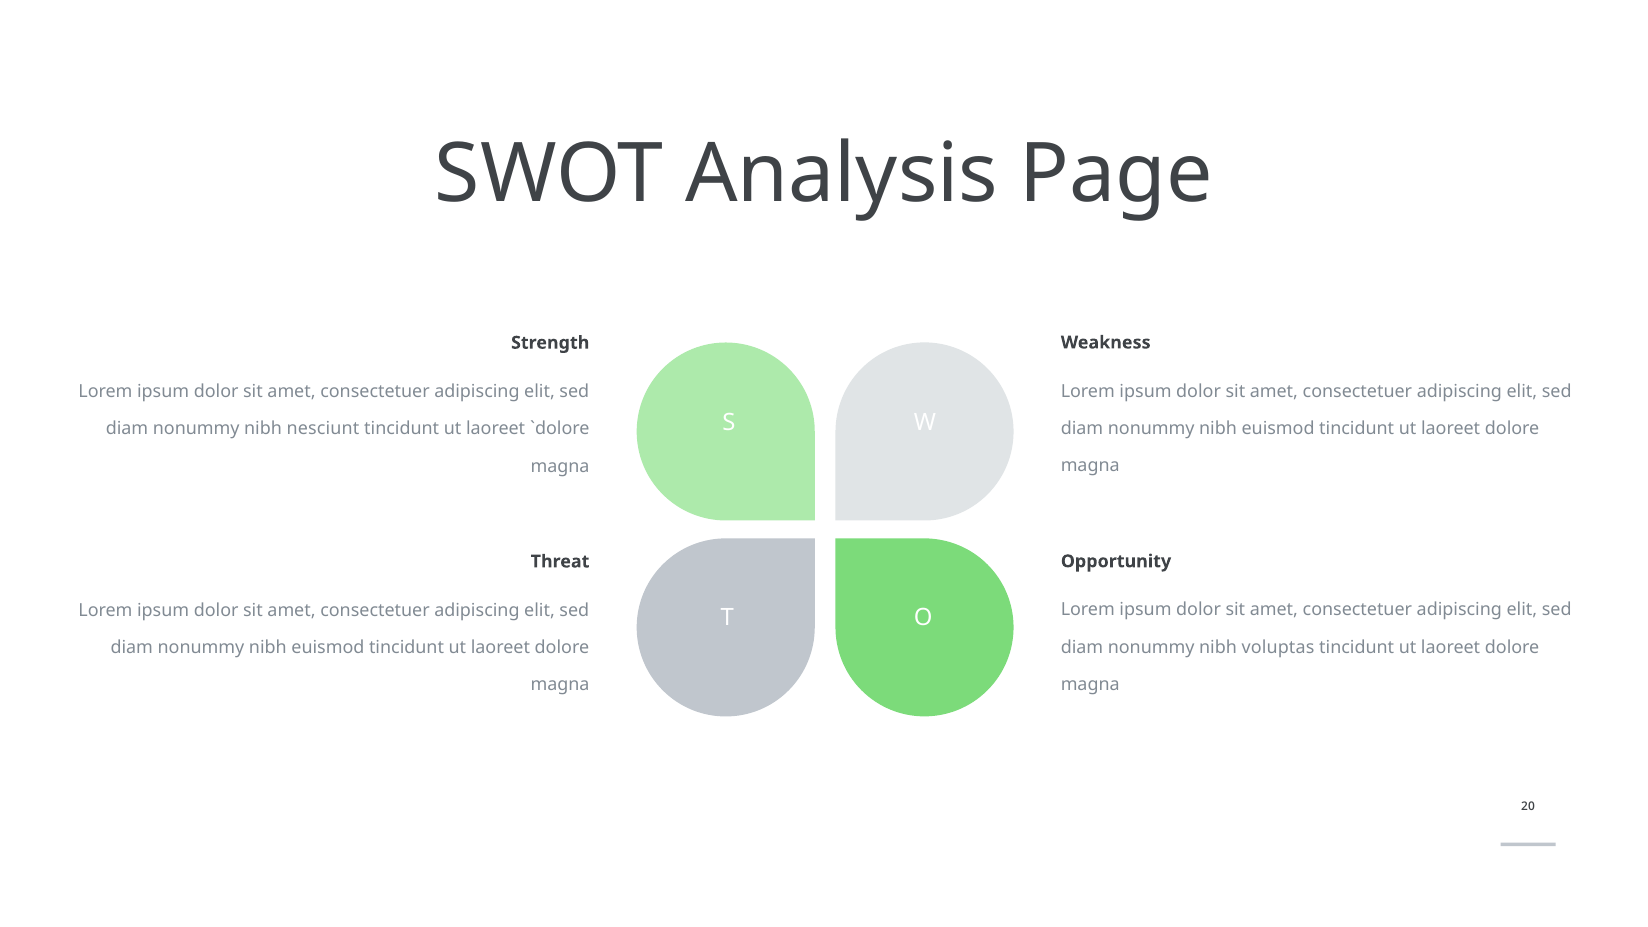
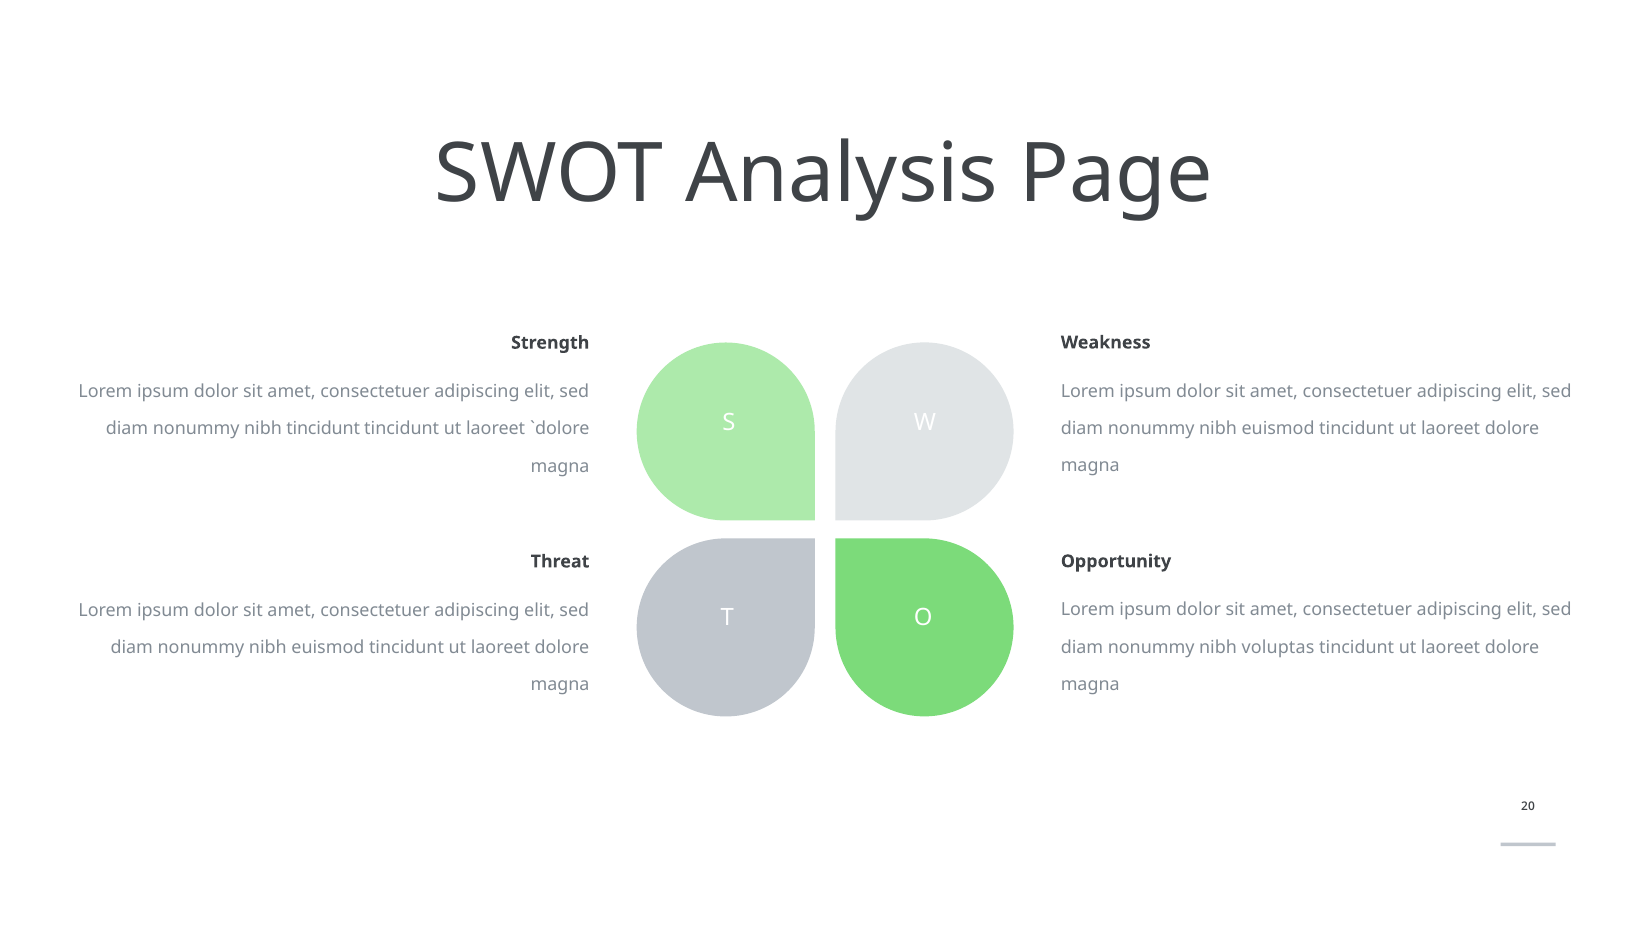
nibh nesciunt: nesciunt -> tincidunt
